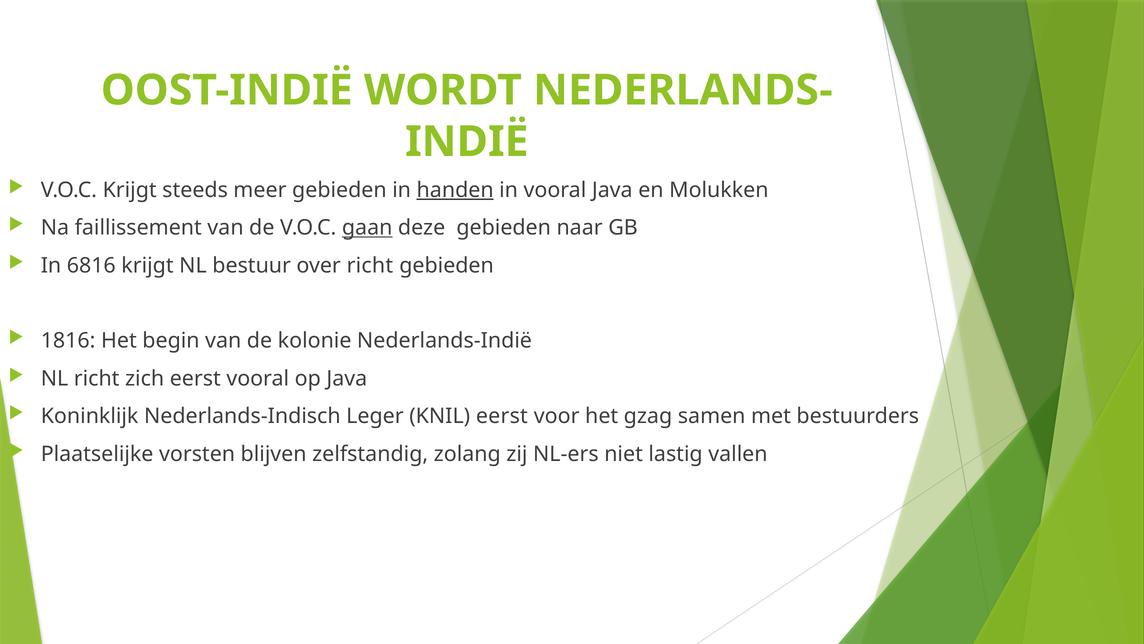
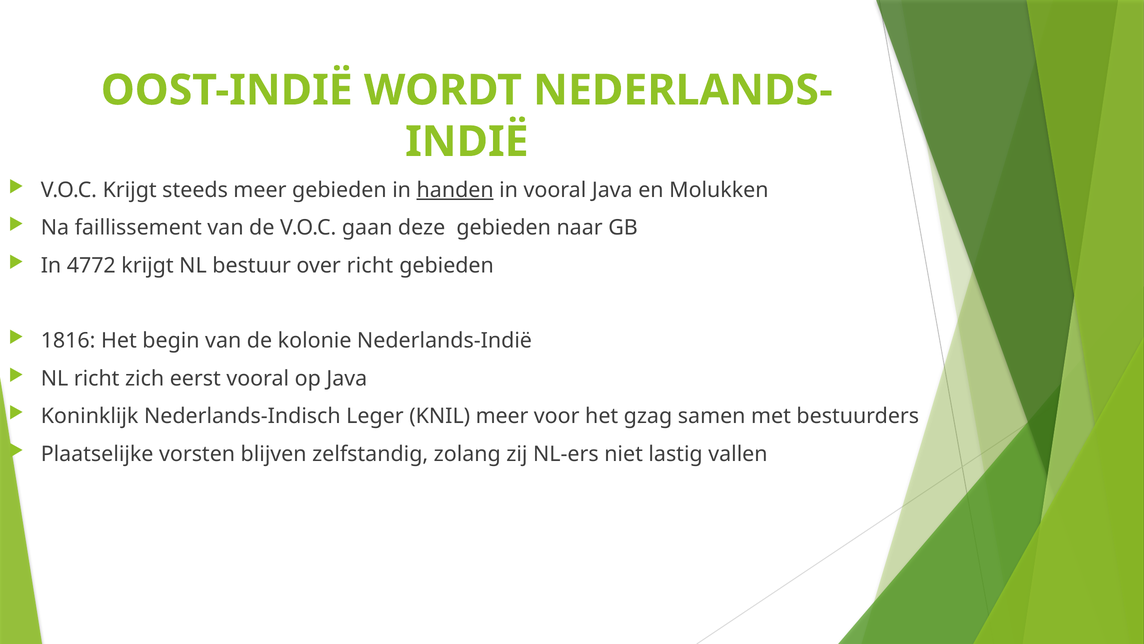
gaan underline: present -> none
6816: 6816 -> 4772
KNIL eerst: eerst -> meer
